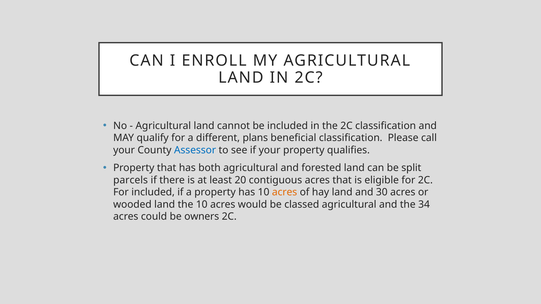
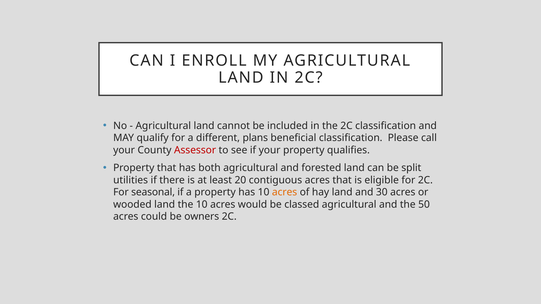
Assessor colour: blue -> red
parcels: parcels -> utilities
For included: included -> seasonal
34: 34 -> 50
